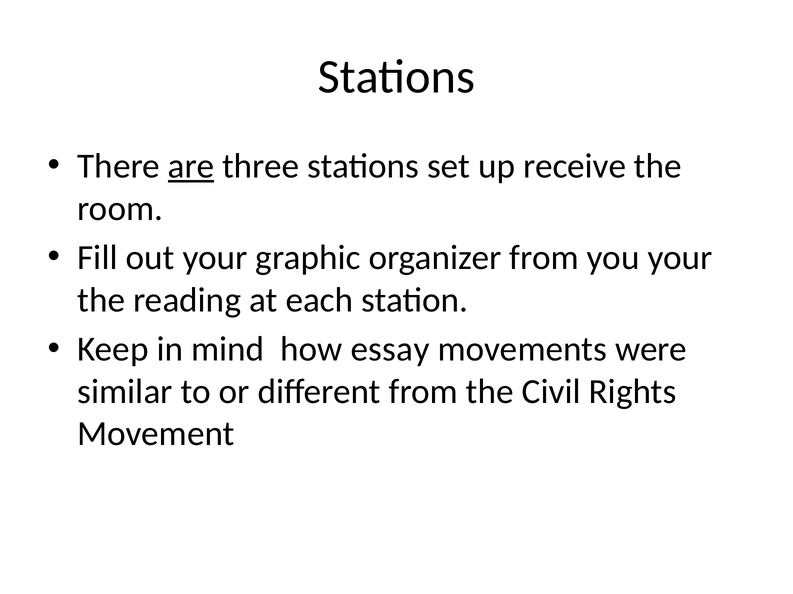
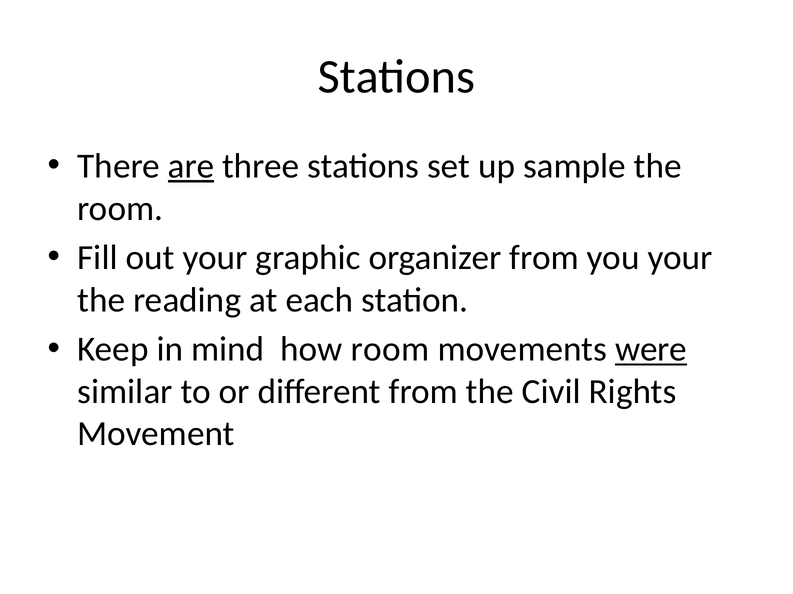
receive: receive -> sample
how essay: essay -> room
were underline: none -> present
